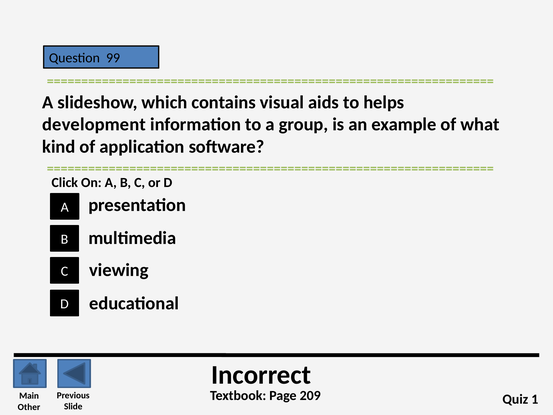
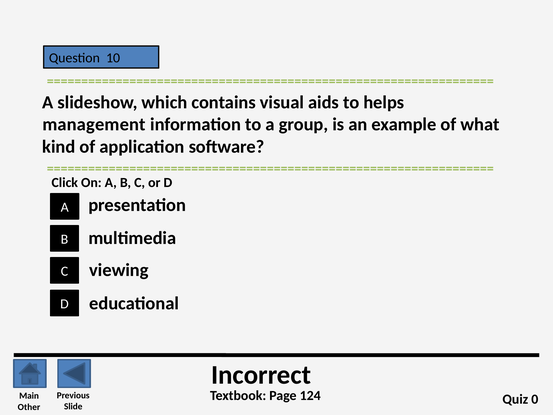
99: 99 -> 10
development: development -> management
209: 209 -> 124
1: 1 -> 0
